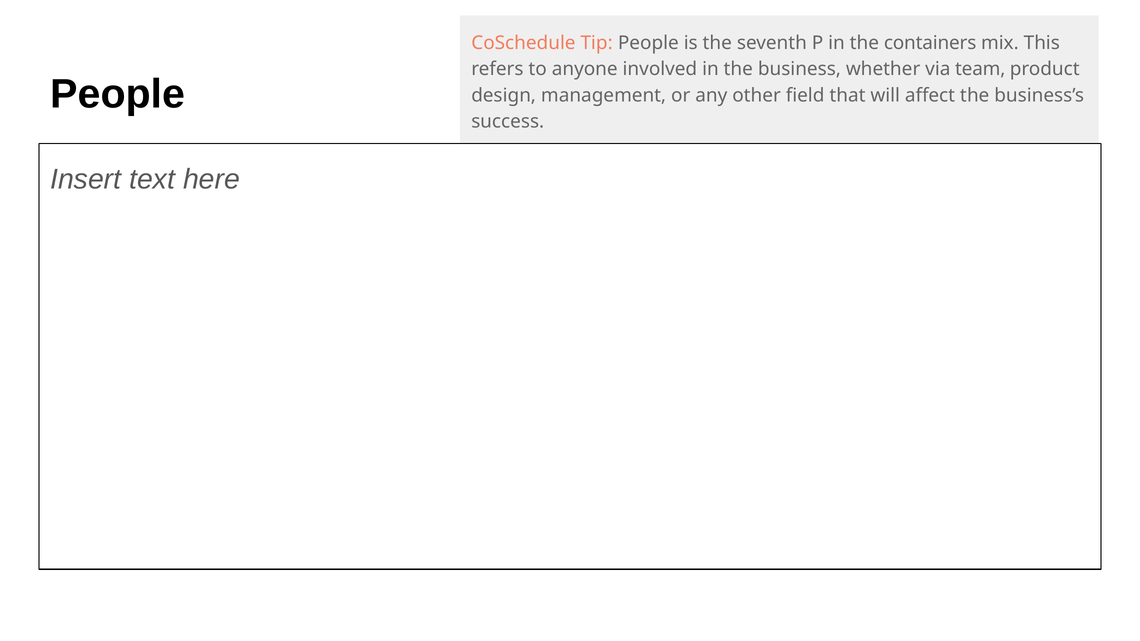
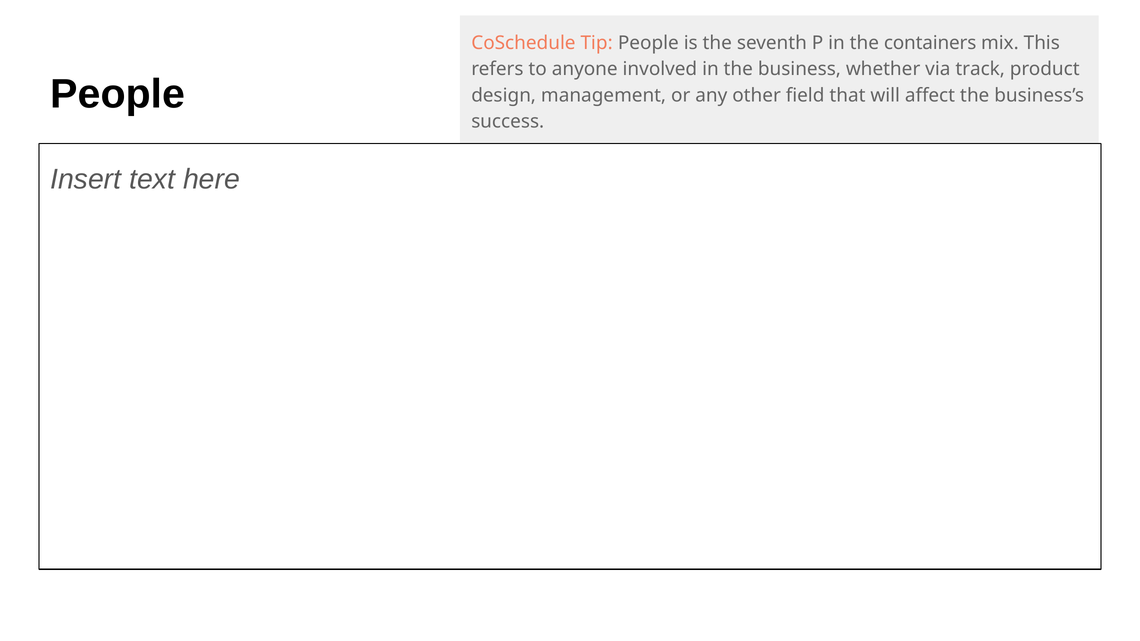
team: team -> track
